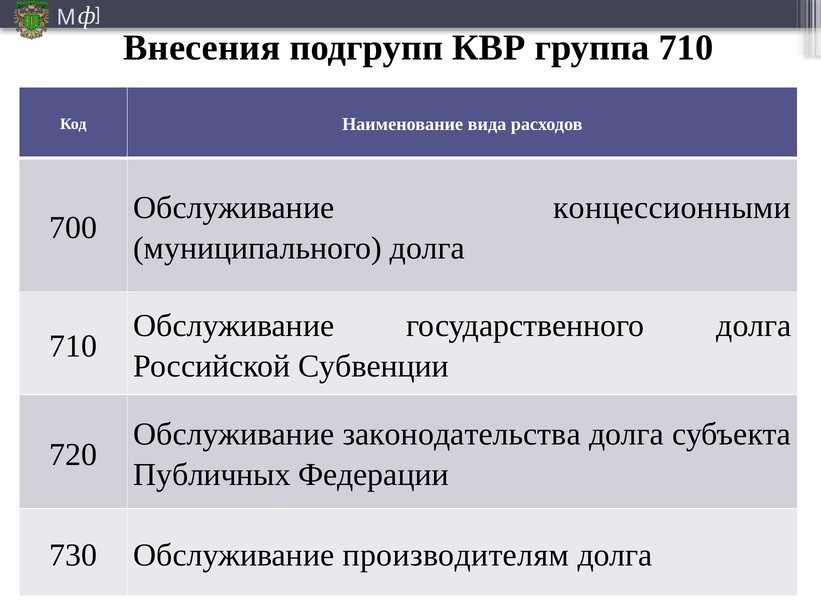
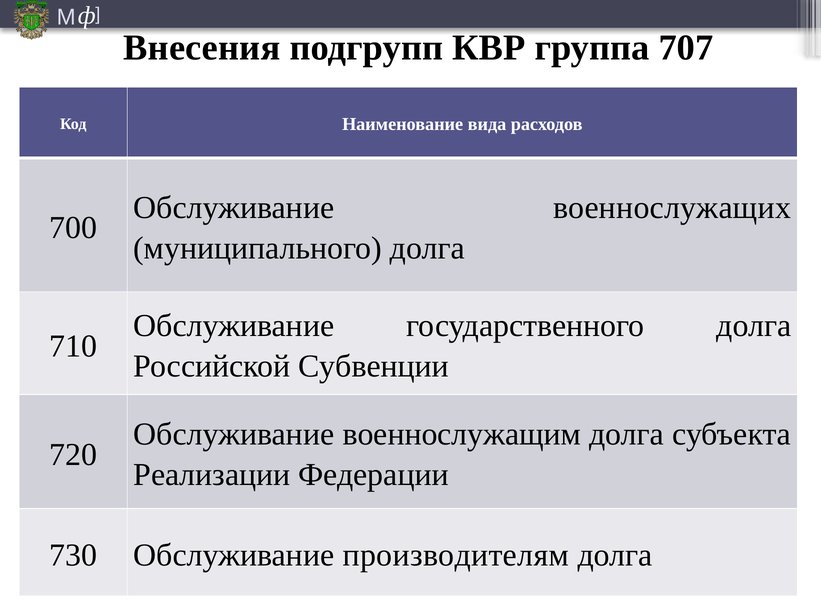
группа 710: 710 -> 707
концессионными: концессионными -> военнослужащих
законодательства: законодательства -> военнослужащим
Публичных: Публичных -> Реализации
